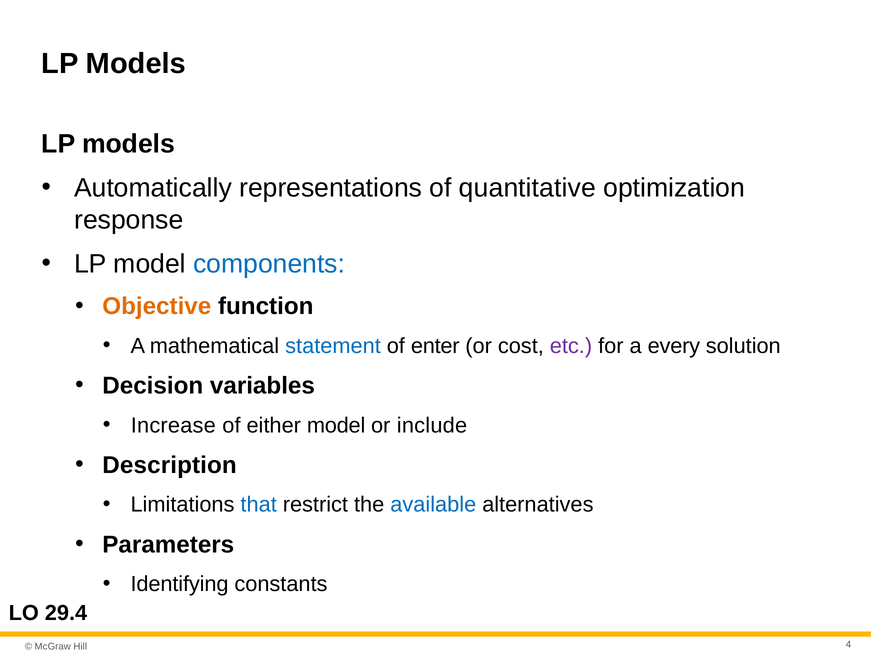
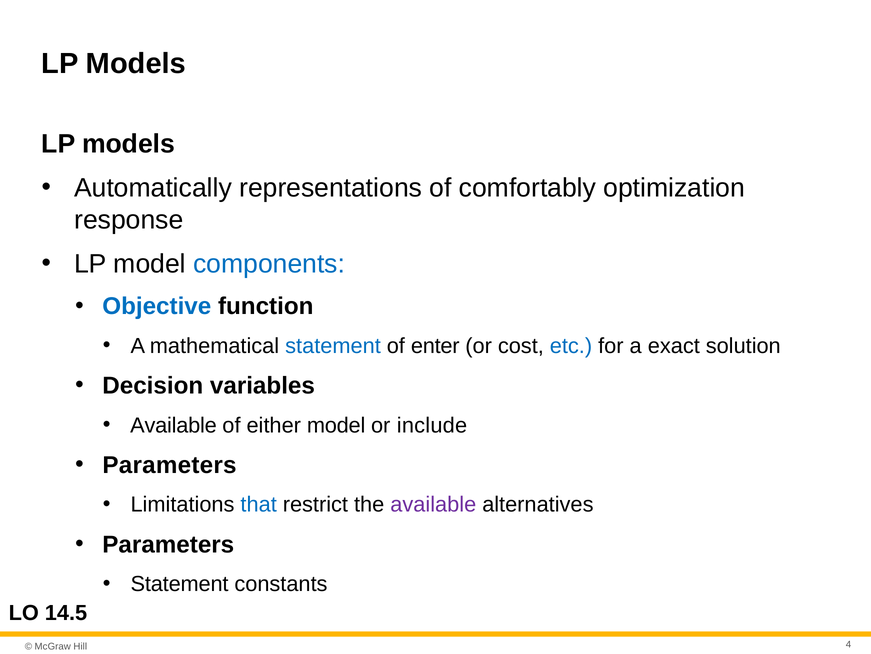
quantitative: quantitative -> comfortably
Objective colour: orange -> blue
etc colour: purple -> blue
every: every -> exact
Increase at (173, 425): Increase -> Available
Description at (170, 465): Description -> Parameters
available at (433, 504) colour: blue -> purple
Identifying at (180, 584): Identifying -> Statement
29.4: 29.4 -> 14.5
